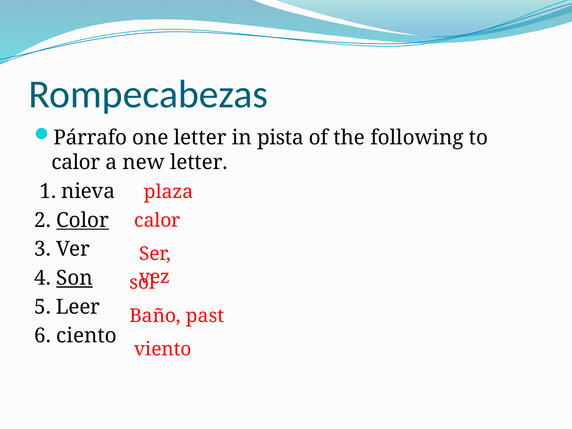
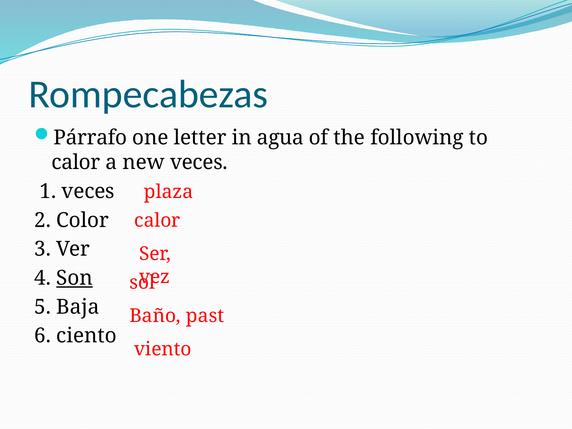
pista: pista -> agua
new letter: letter -> veces
1 nieva: nieva -> veces
Color underline: present -> none
Leer: Leer -> Baja
